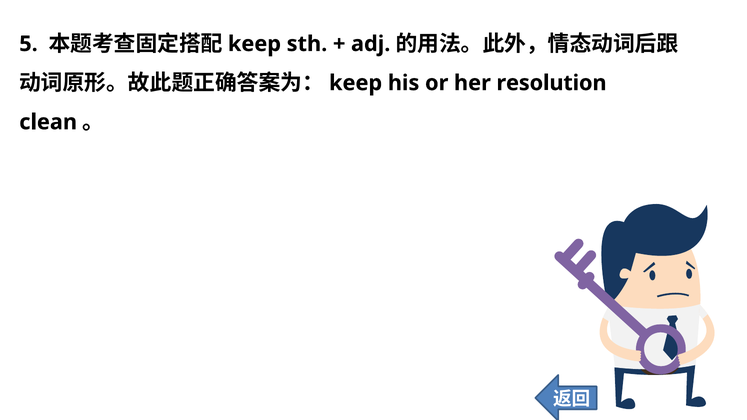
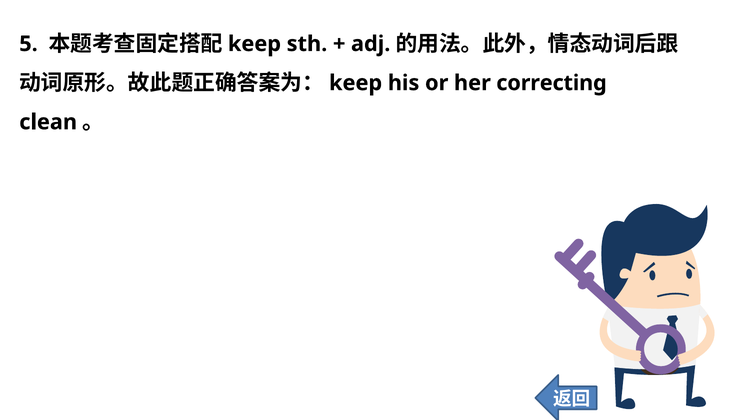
resolution: resolution -> correcting
